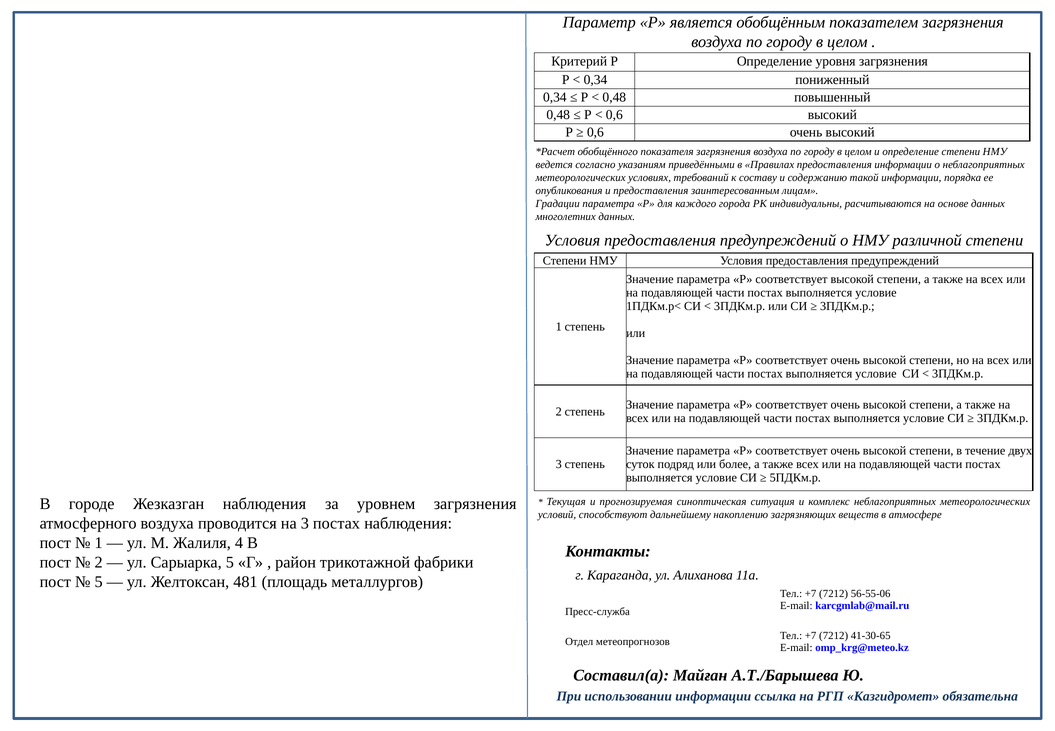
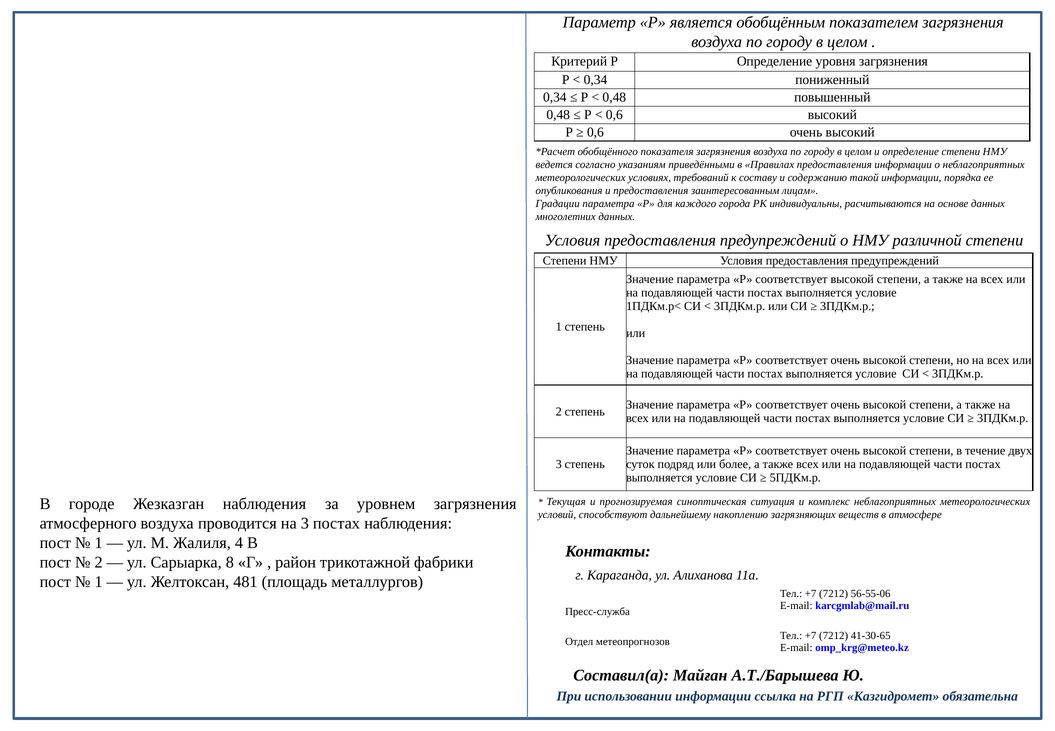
Сарыарка 5: 5 -> 8
5 at (99, 581): 5 -> 1
